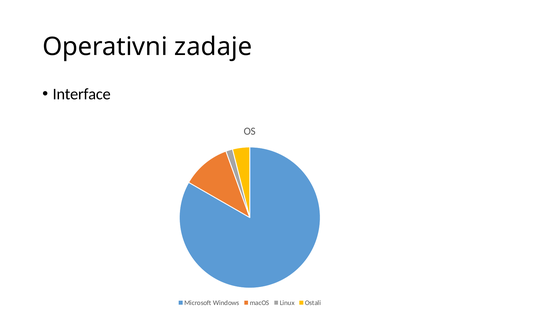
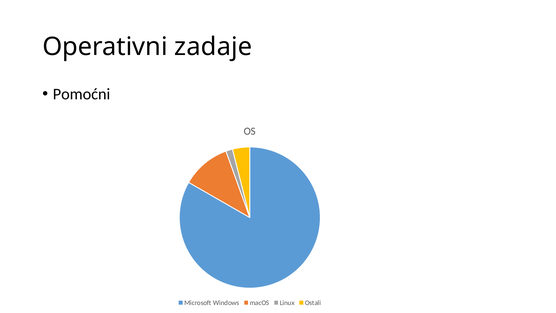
Interface: Interface -> Pomoćni
